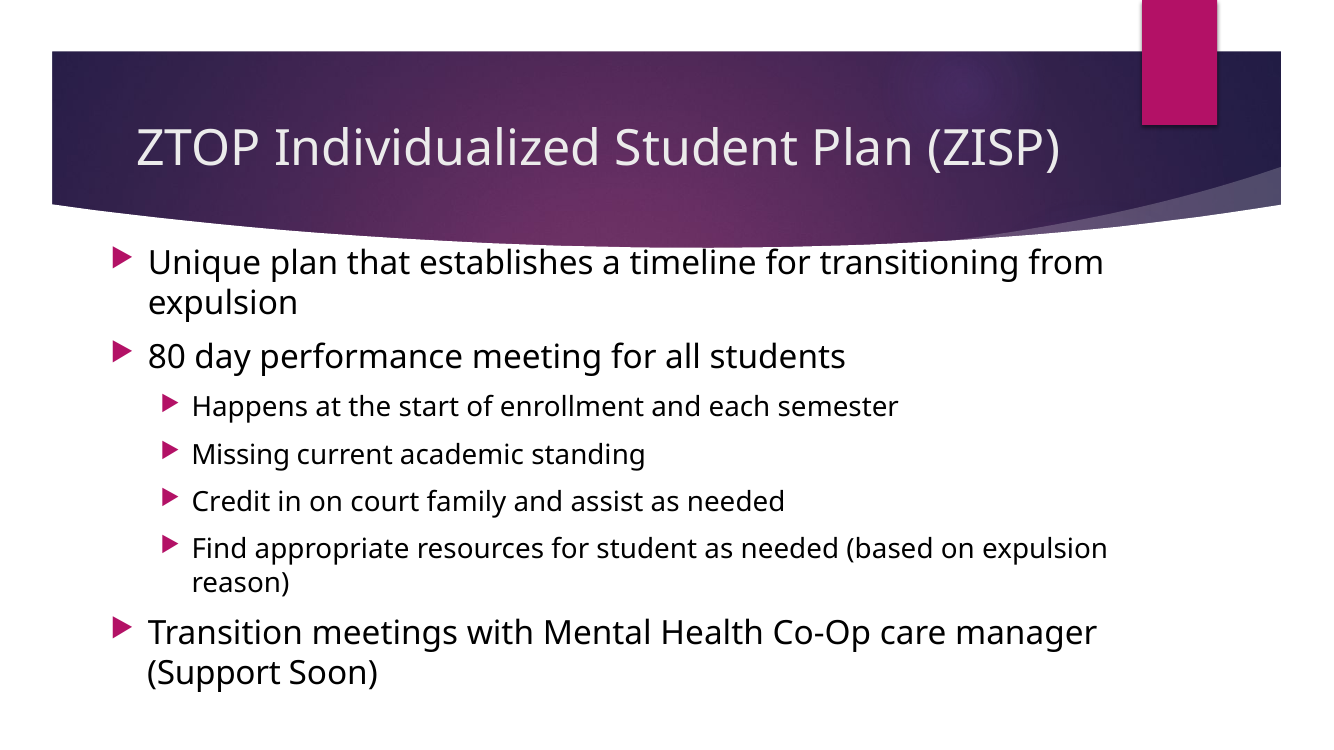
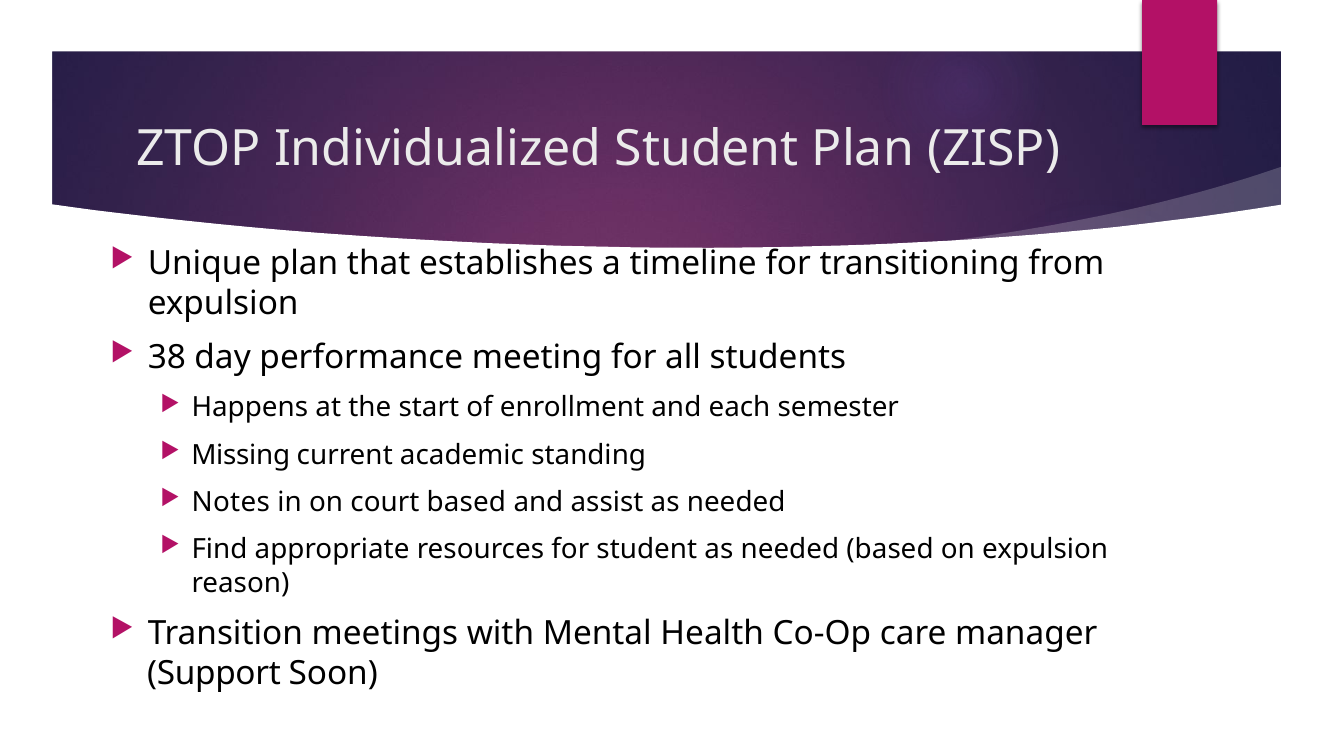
80: 80 -> 38
Credit: Credit -> Notes
court family: family -> based
